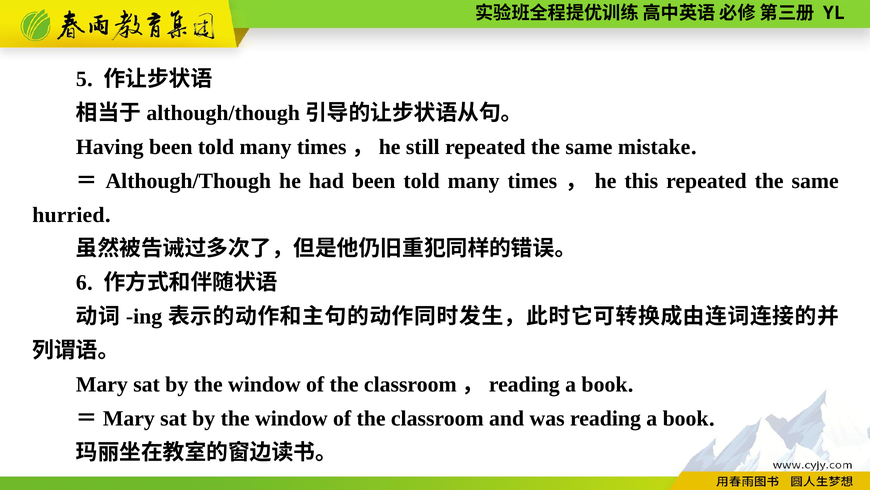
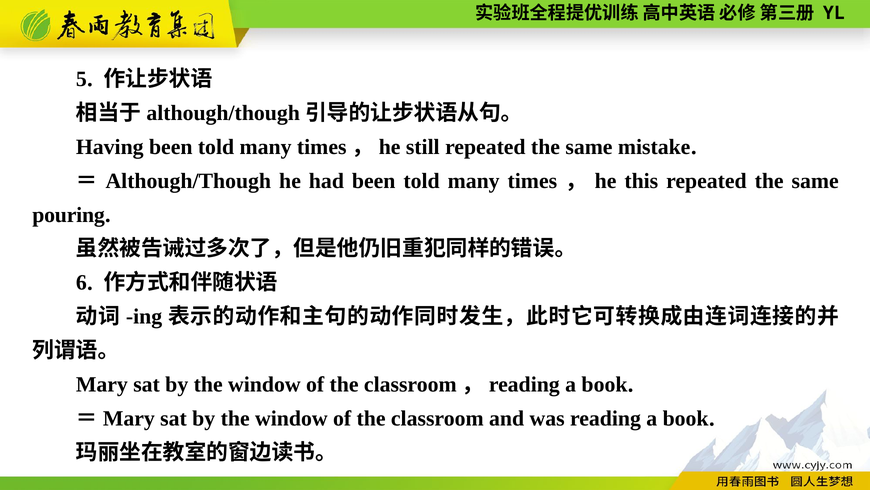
hurried: hurried -> pouring
